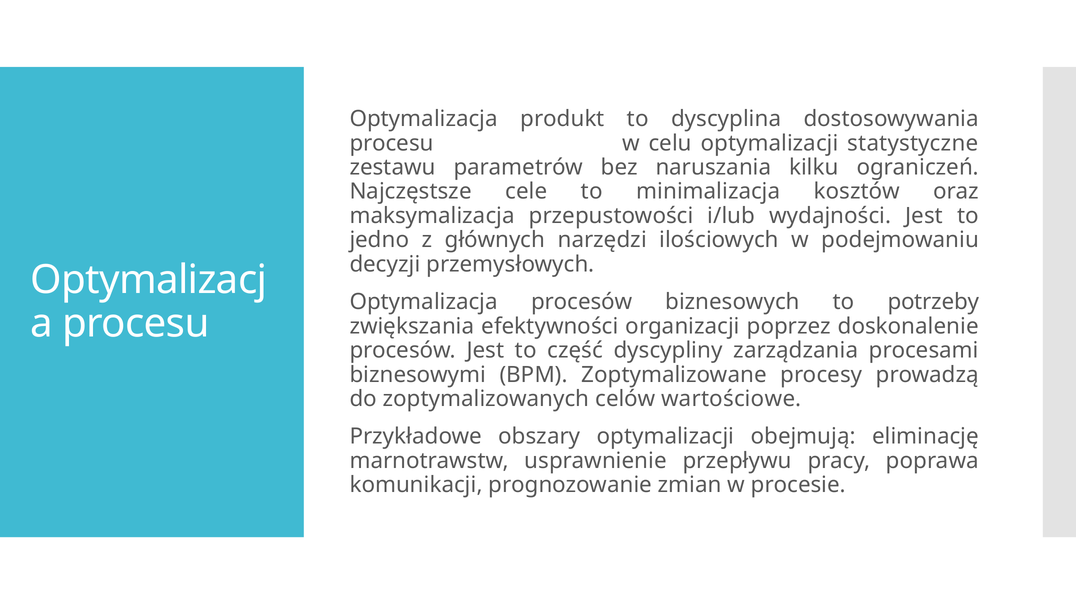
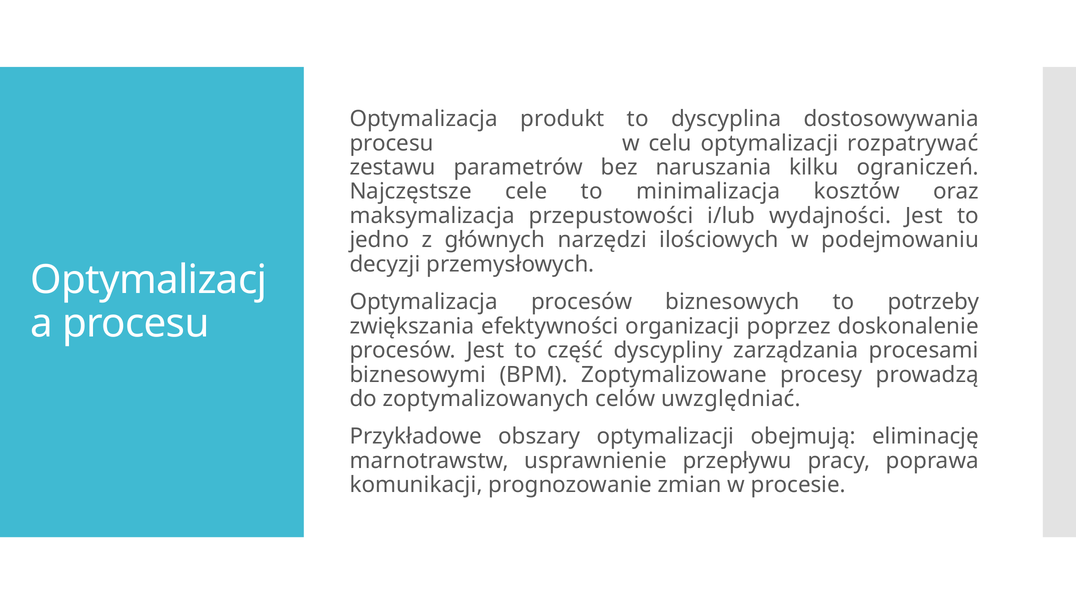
statystyczne: statystyczne -> rozpatrywać
wartościowe: wartościowe -> uwzględniać
